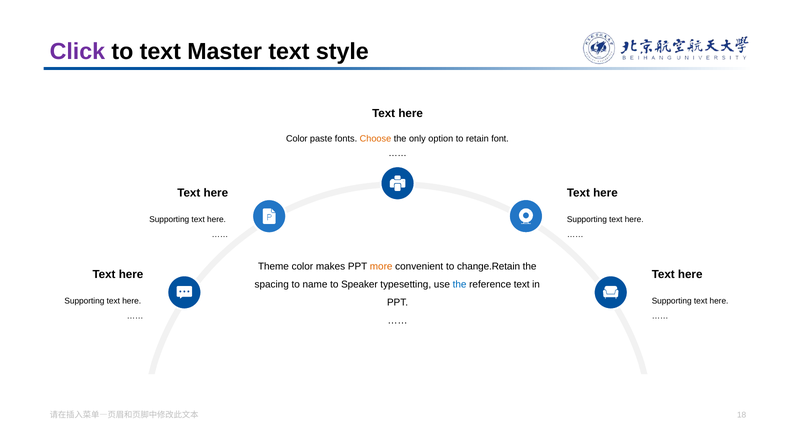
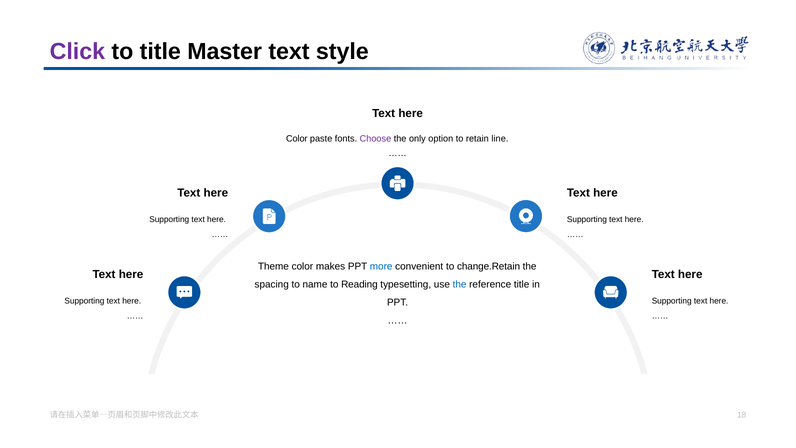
to text: text -> title
Choose colour: orange -> purple
font: font -> line
more colour: orange -> blue
Speaker: Speaker -> Reading
reference text: text -> title
